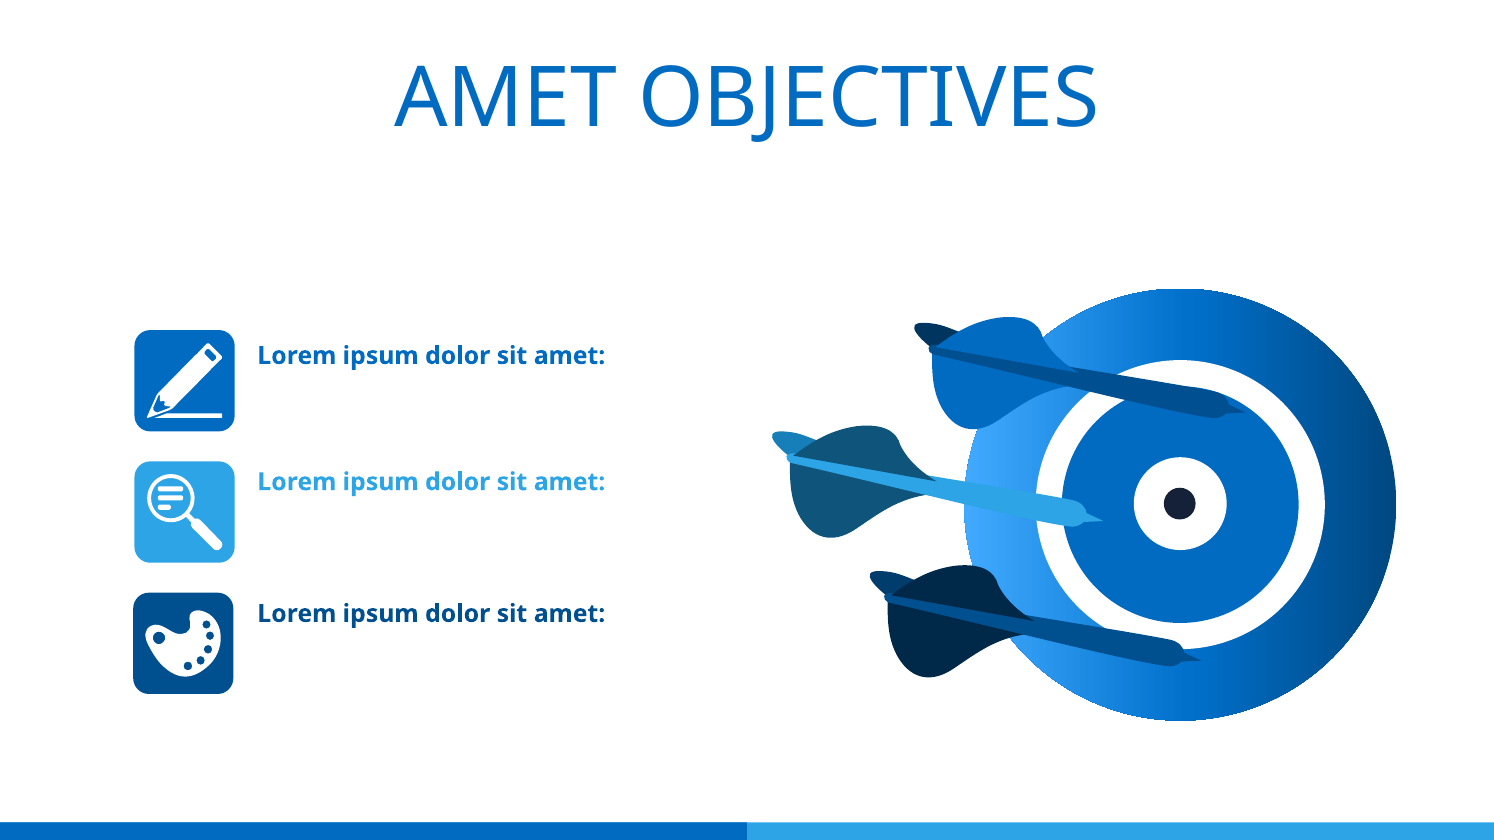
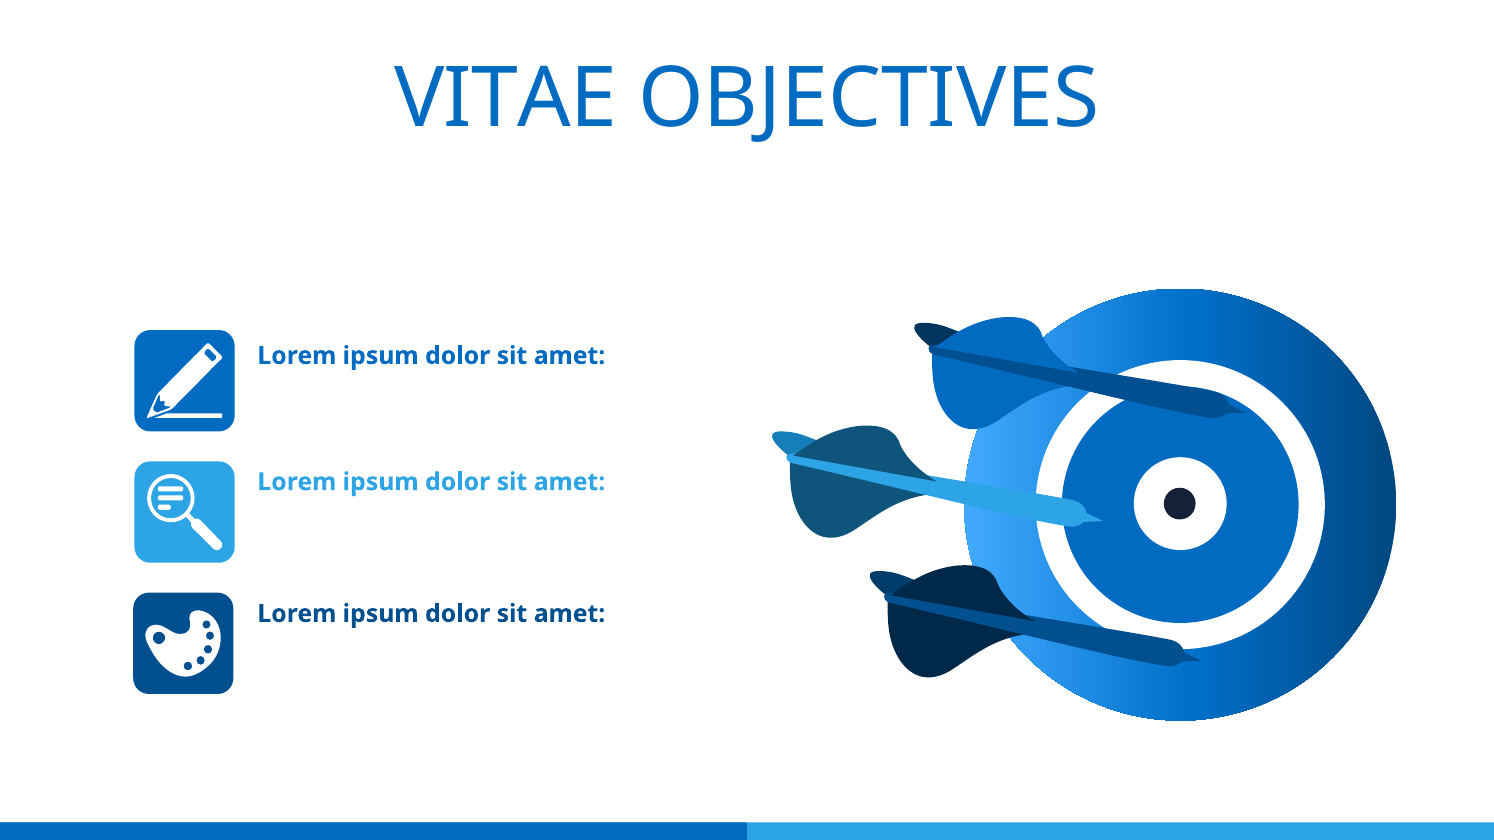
AMET at (505, 99): AMET -> VITAE
